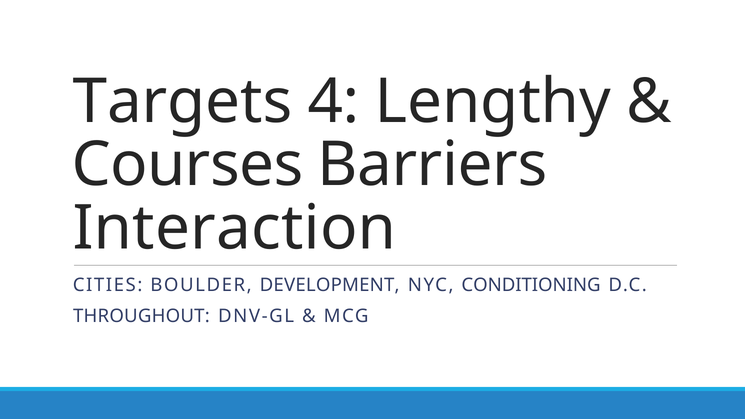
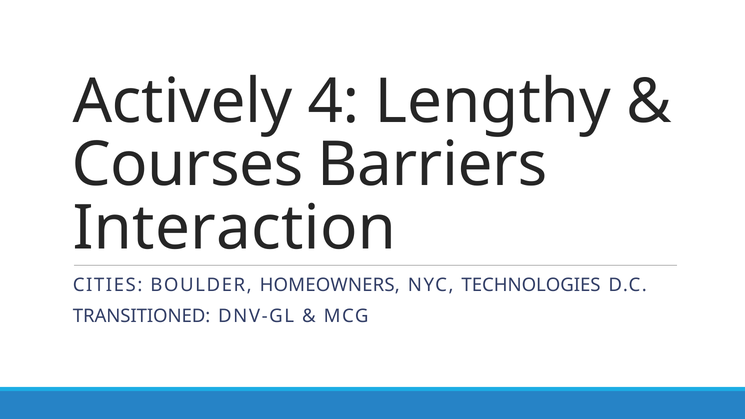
Targets: Targets -> Actively
DEVELOPMENT: DEVELOPMENT -> HOMEOWNERS
CONDITIONING: CONDITIONING -> TECHNOLOGIES
THROUGHOUT: THROUGHOUT -> TRANSITIONED
